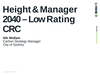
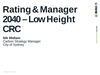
Height: Height -> Rating
Rating: Rating -> Height
